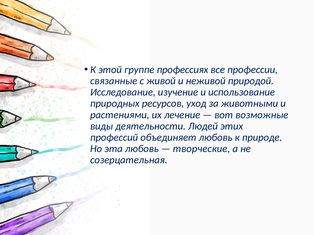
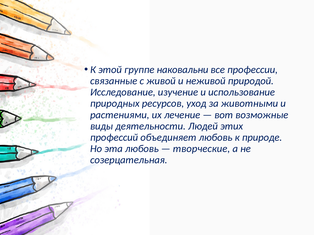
профессиях: профессиях -> наковальни
